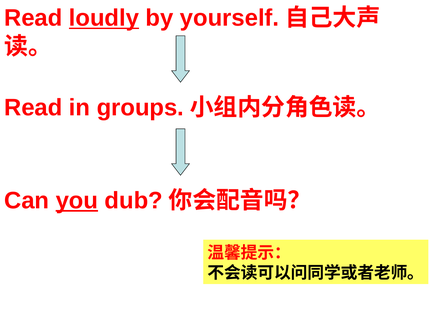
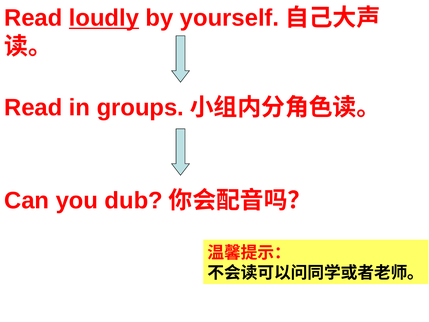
you underline: present -> none
